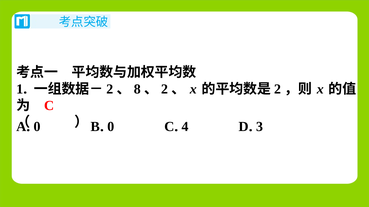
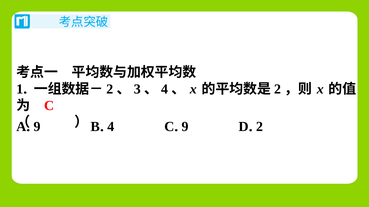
8: 8 -> 3
2 at (165, 89): 2 -> 4
0 at (37, 127): 0 -> 9
0 at (111, 127): 0 -> 4
4 at (185, 127): 4 -> 9
3 at (259, 127): 3 -> 2
